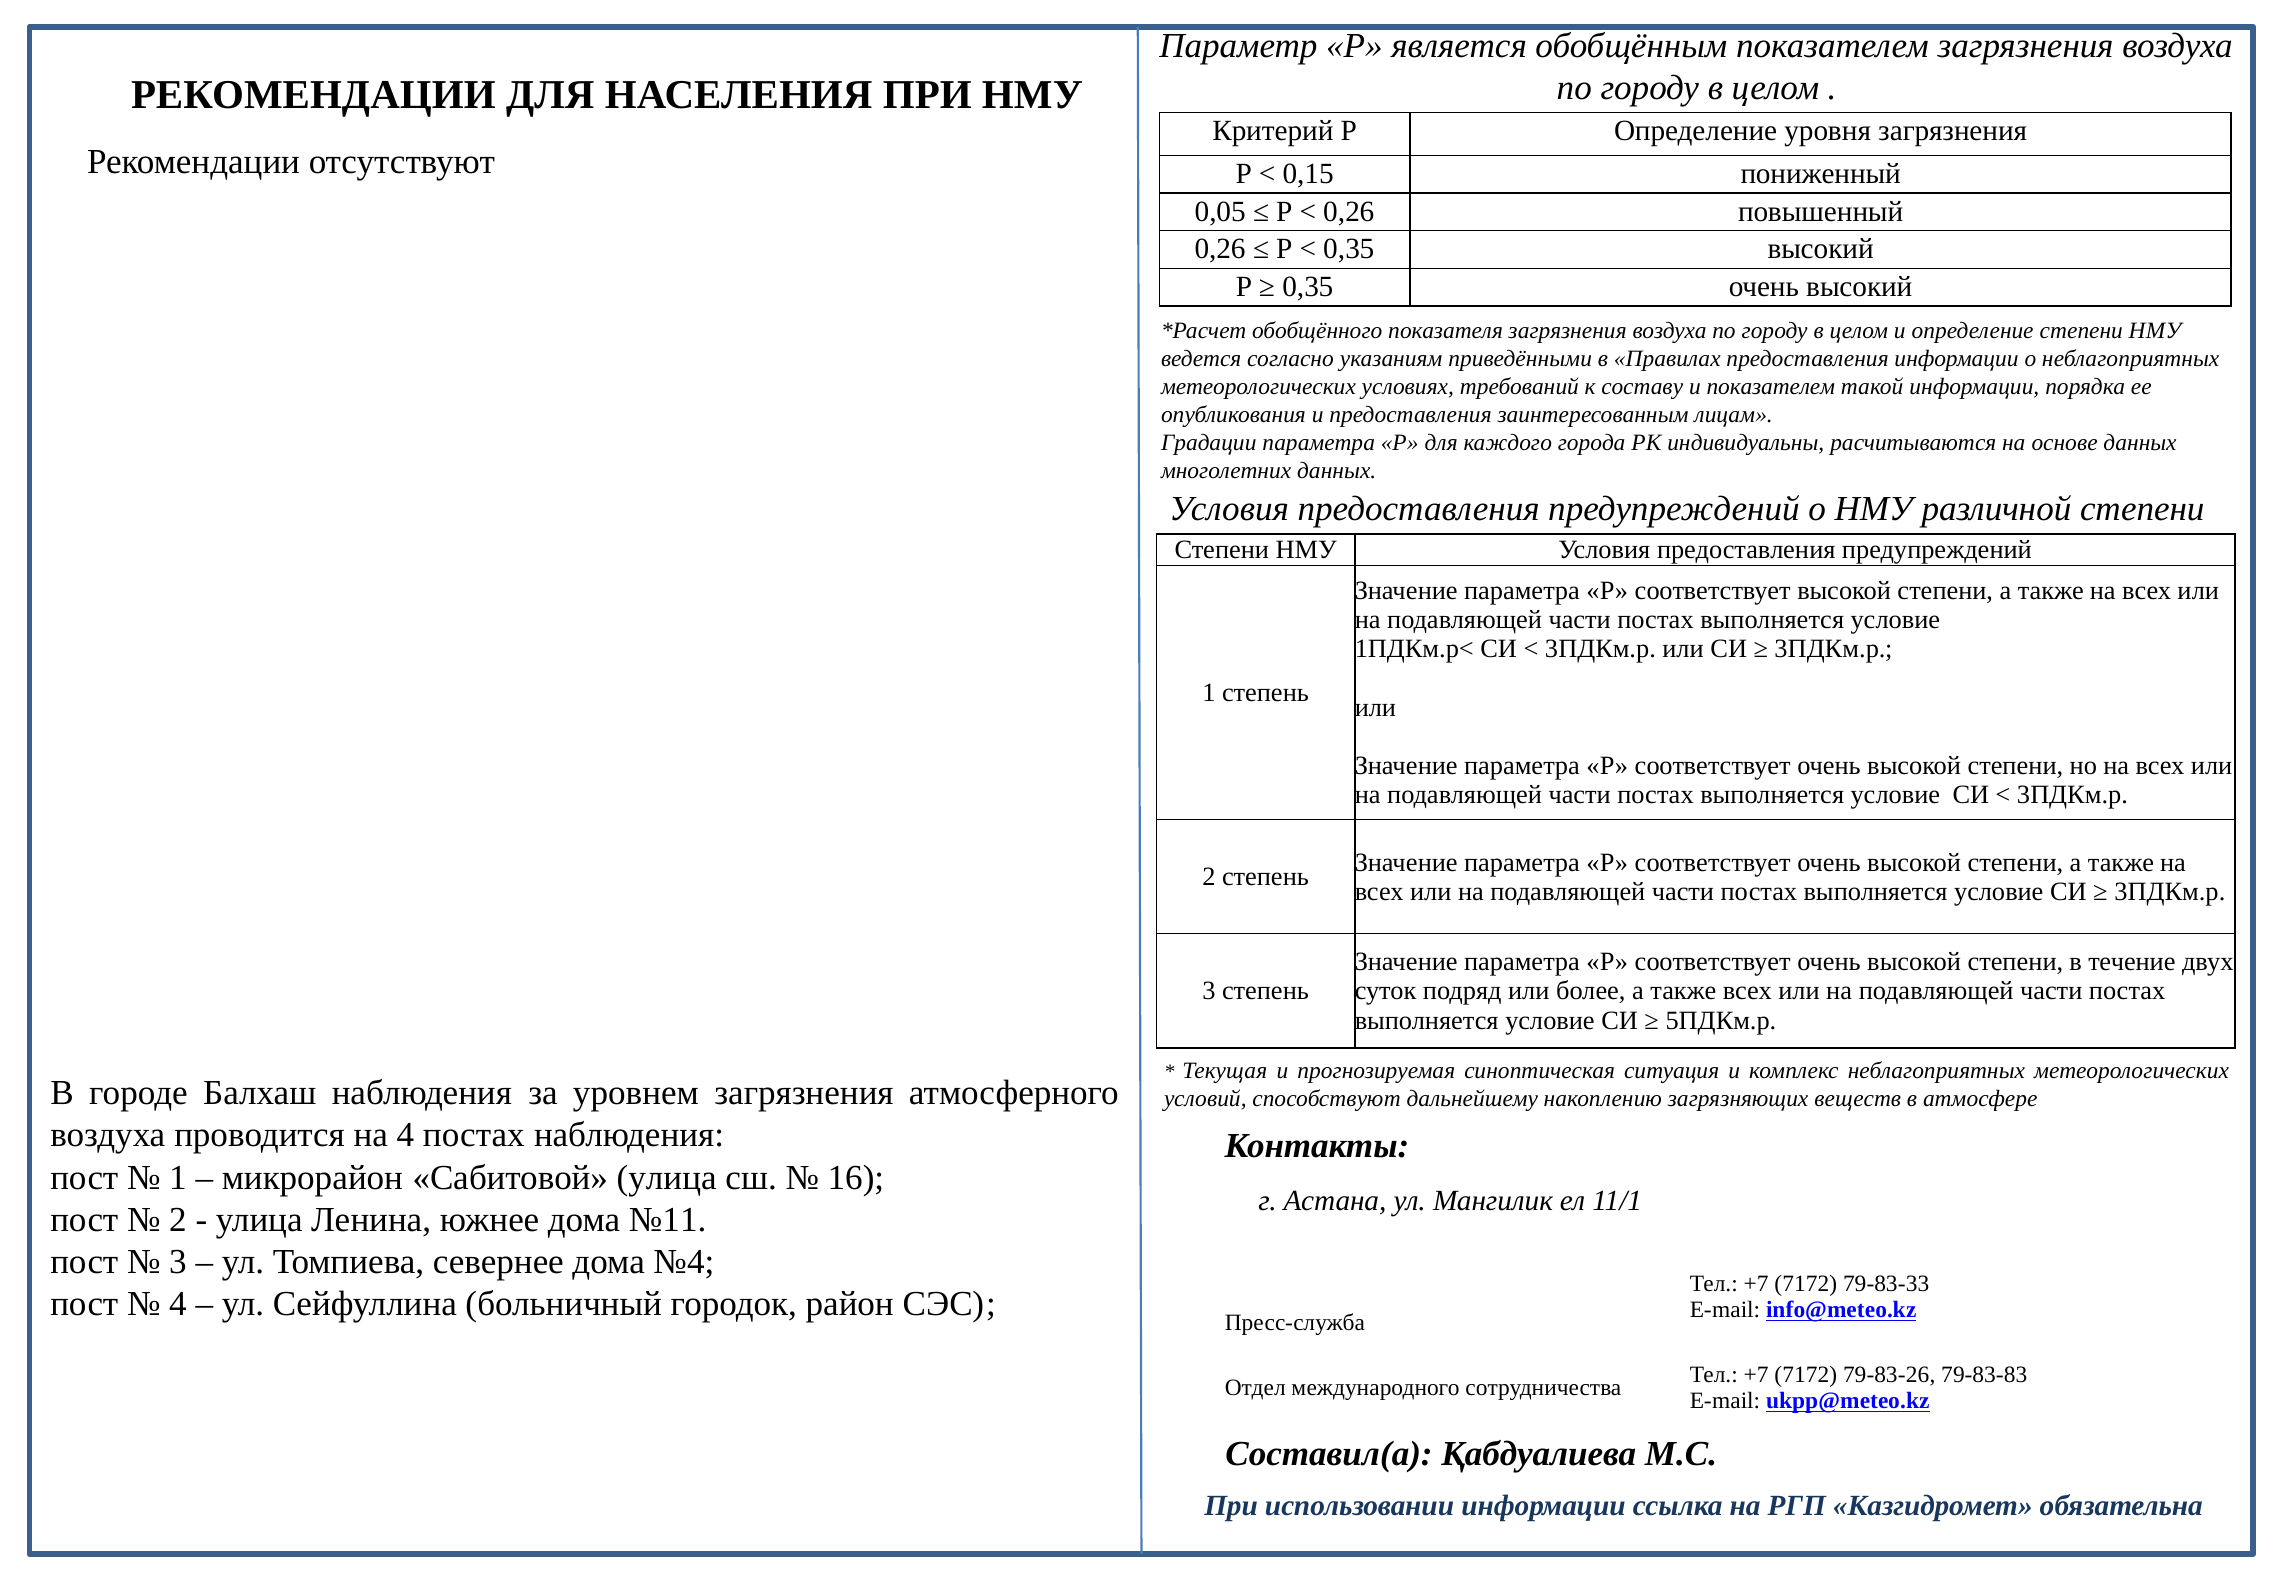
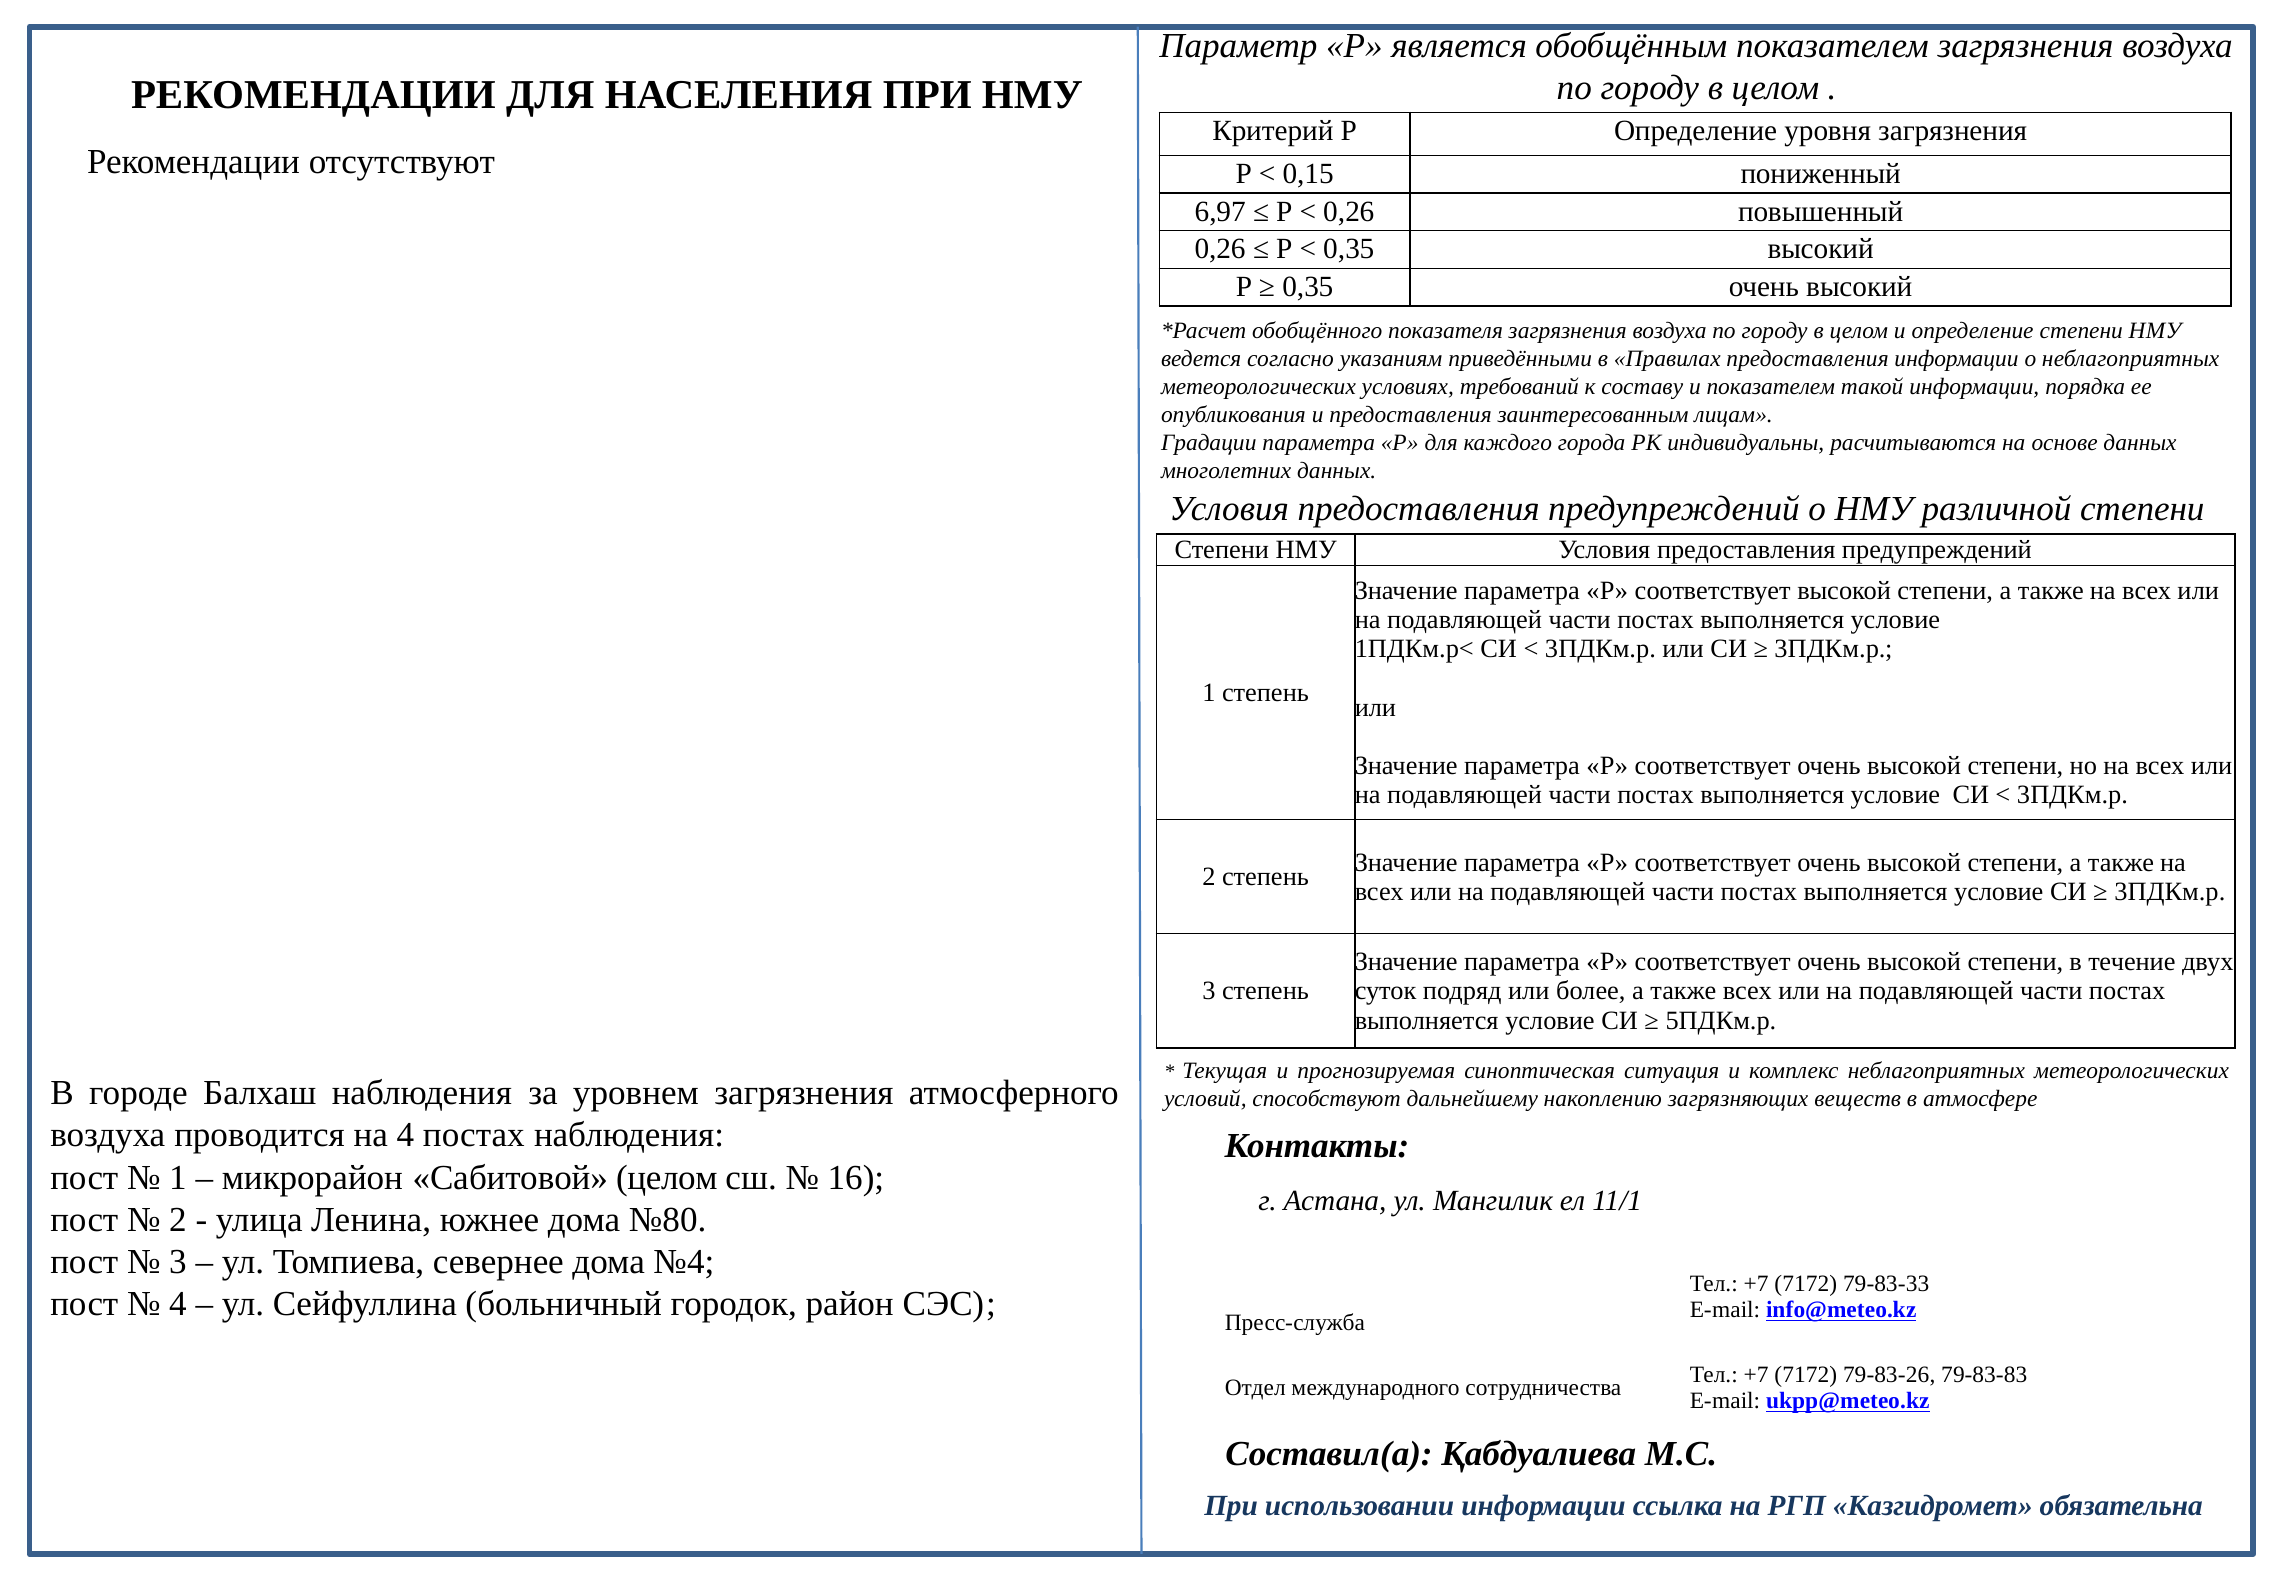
0,05: 0,05 -> 6,97
Сабитовой улица: улица -> целом
№11: №11 -> №80
